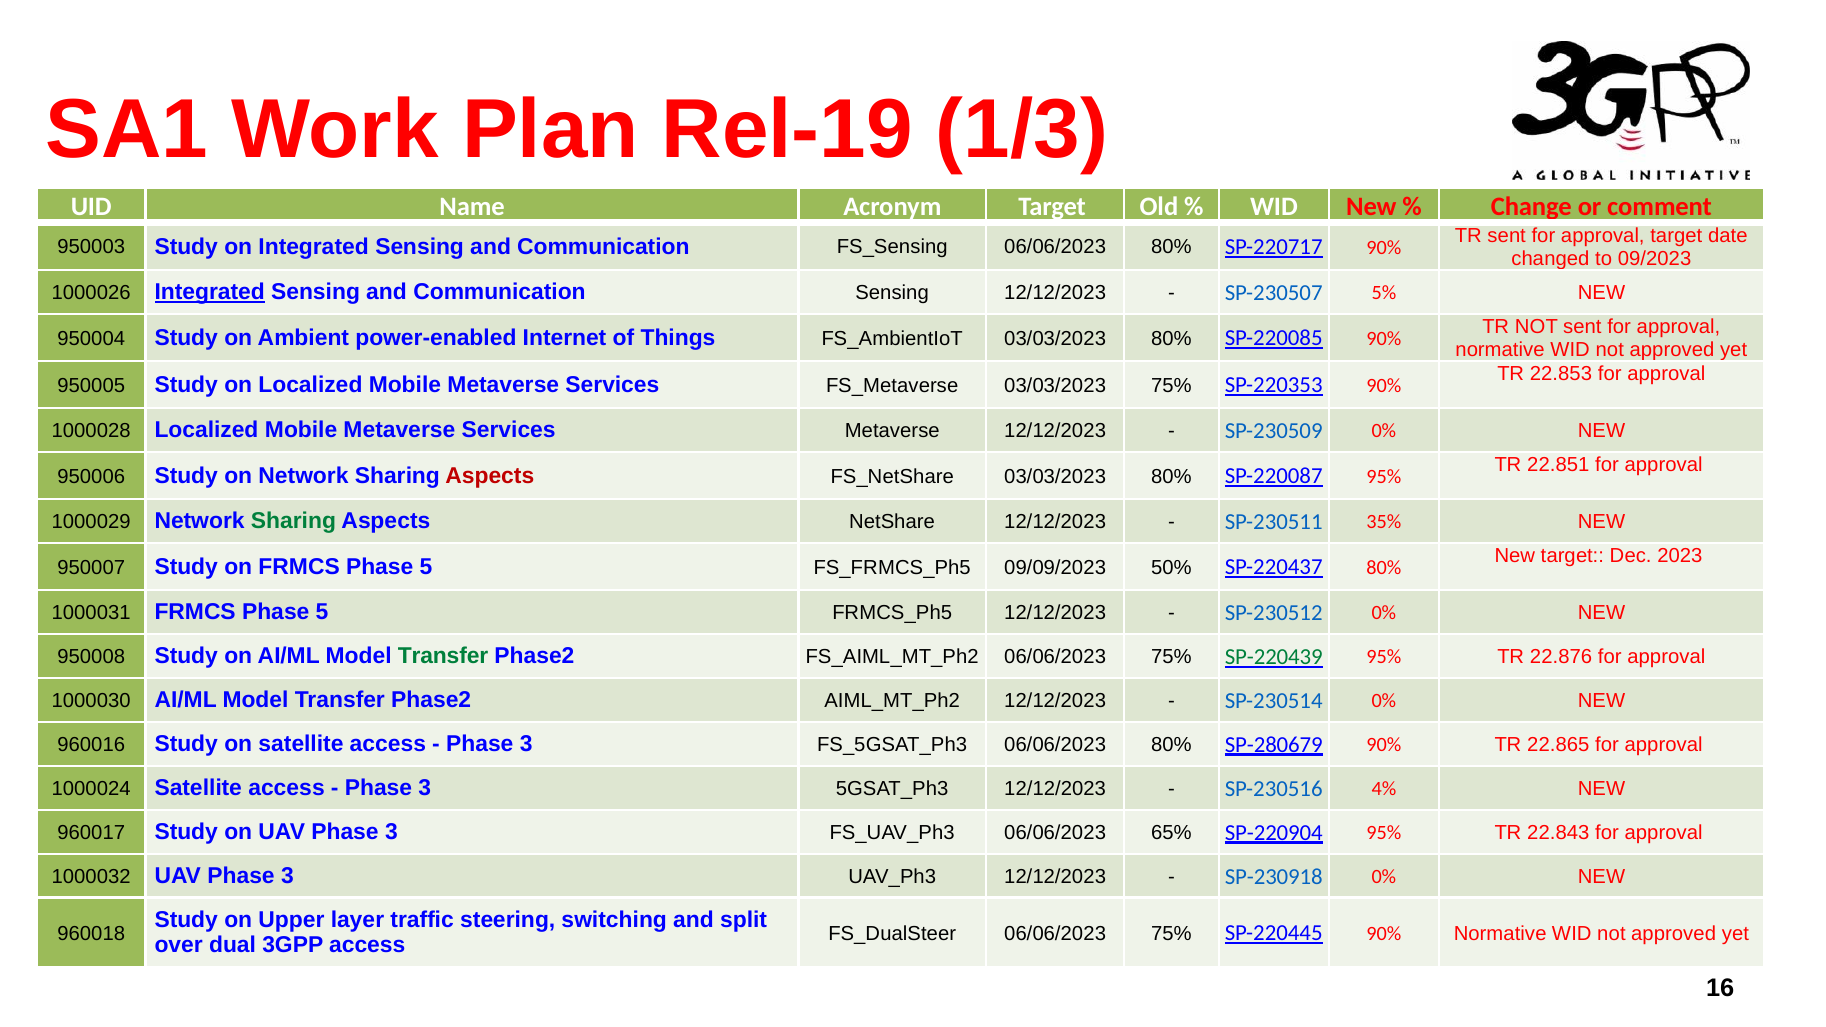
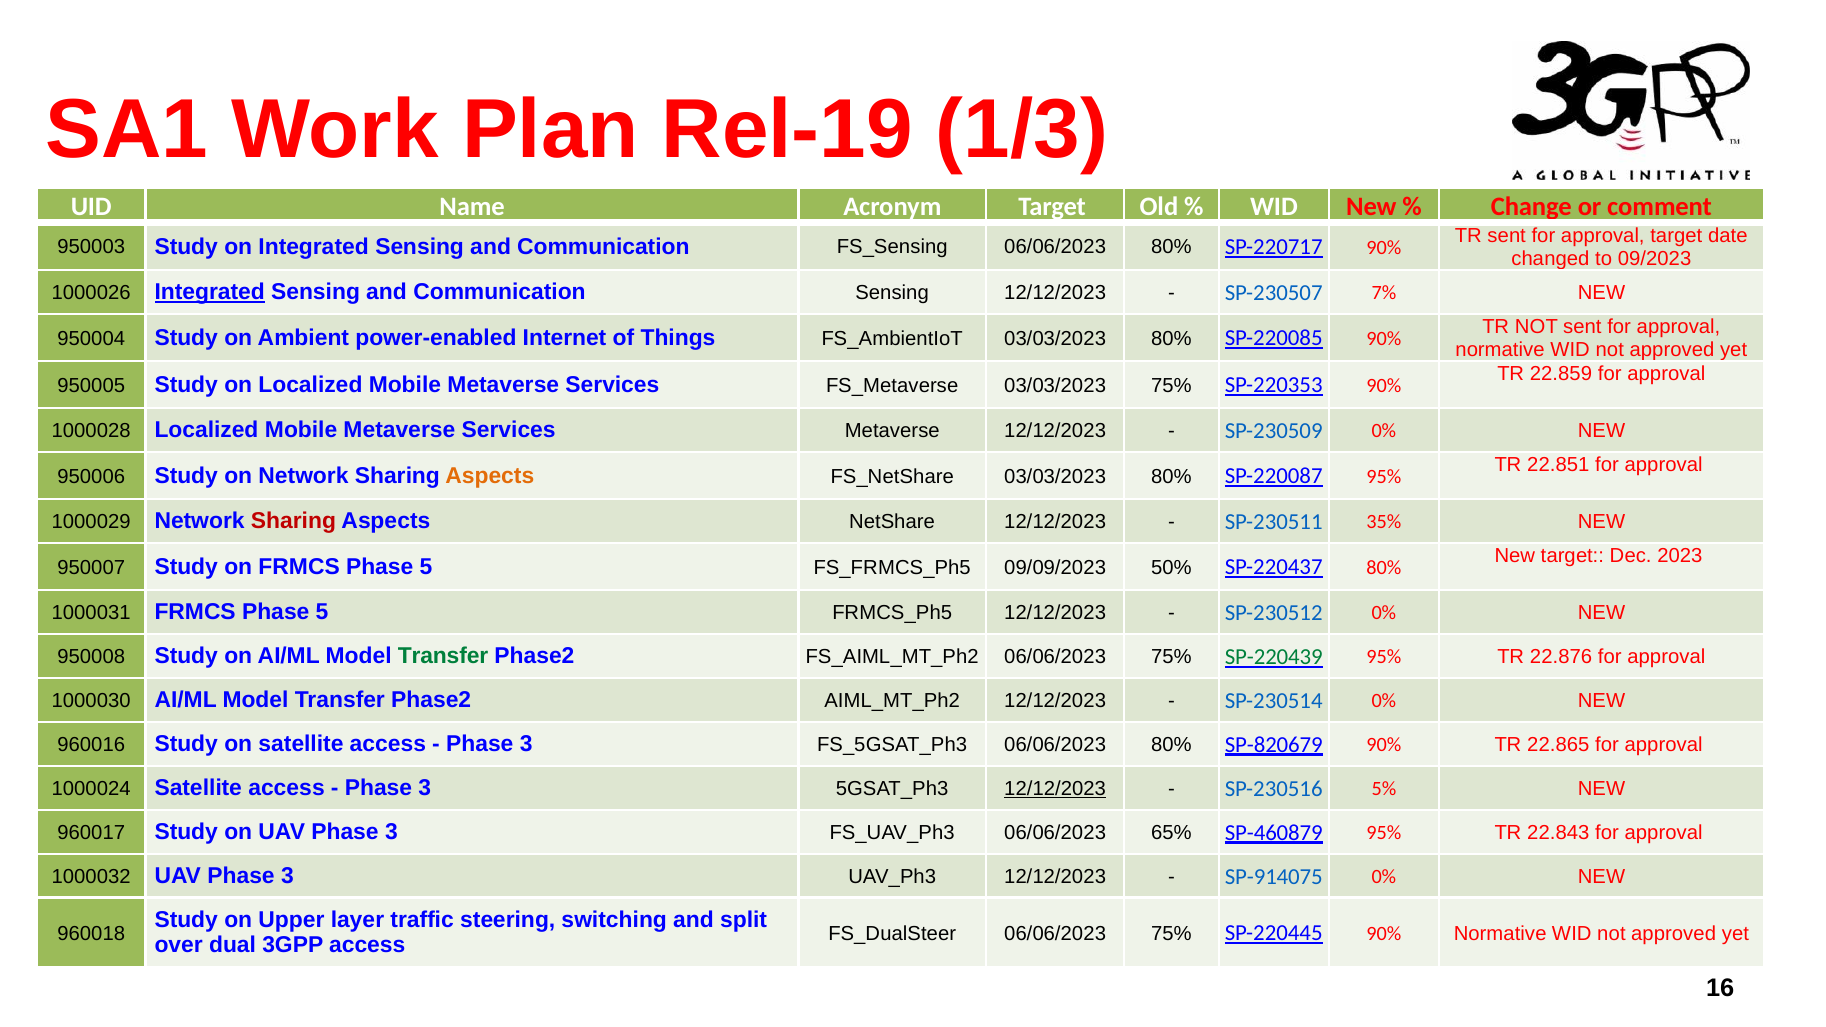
5%: 5% -> 7%
22.853: 22.853 -> 22.859
Aspects at (490, 476) colour: red -> orange
Sharing at (293, 521) colour: green -> red
SP-280679: SP-280679 -> SP-820679
12/12/2023 at (1055, 789) underline: none -> present
4%: 4% -> 5%
SP-220904: SP-220904 -> SP-460879
SP-230918: SP-230918 -> SP-914075
